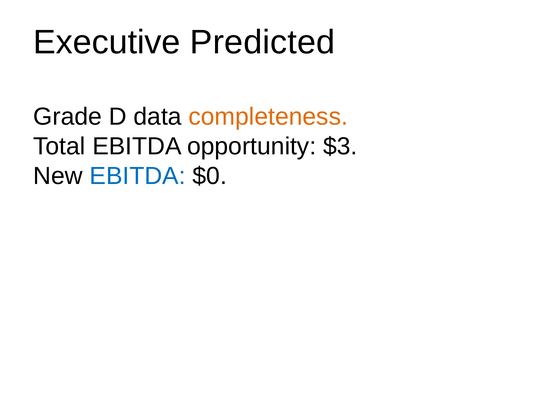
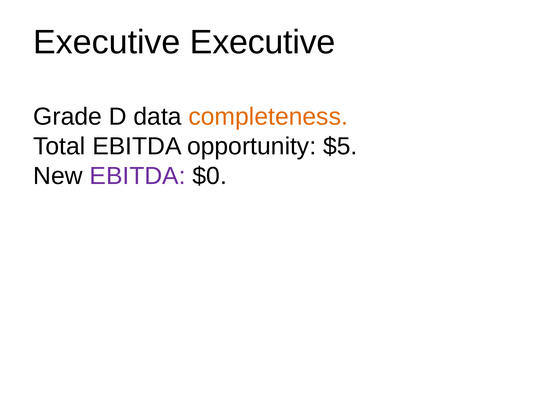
Executive Predicted: Predicted -> Executive
$3: $3 -> $5
EBITDA at (138, 176) colour: blue -> purple
